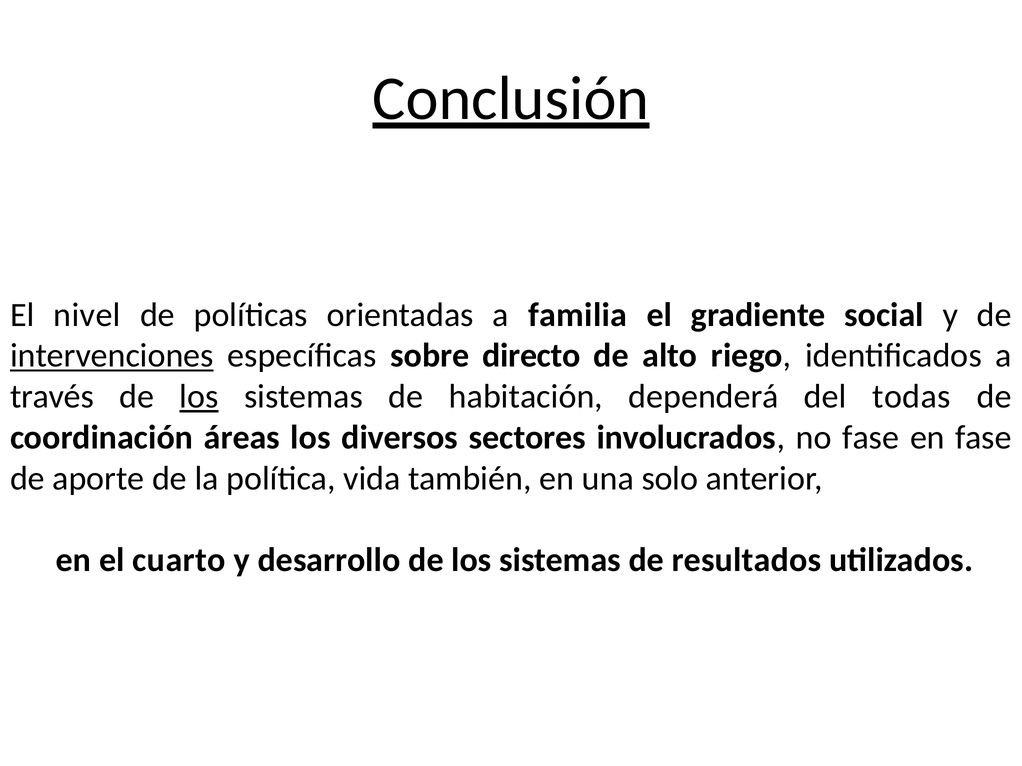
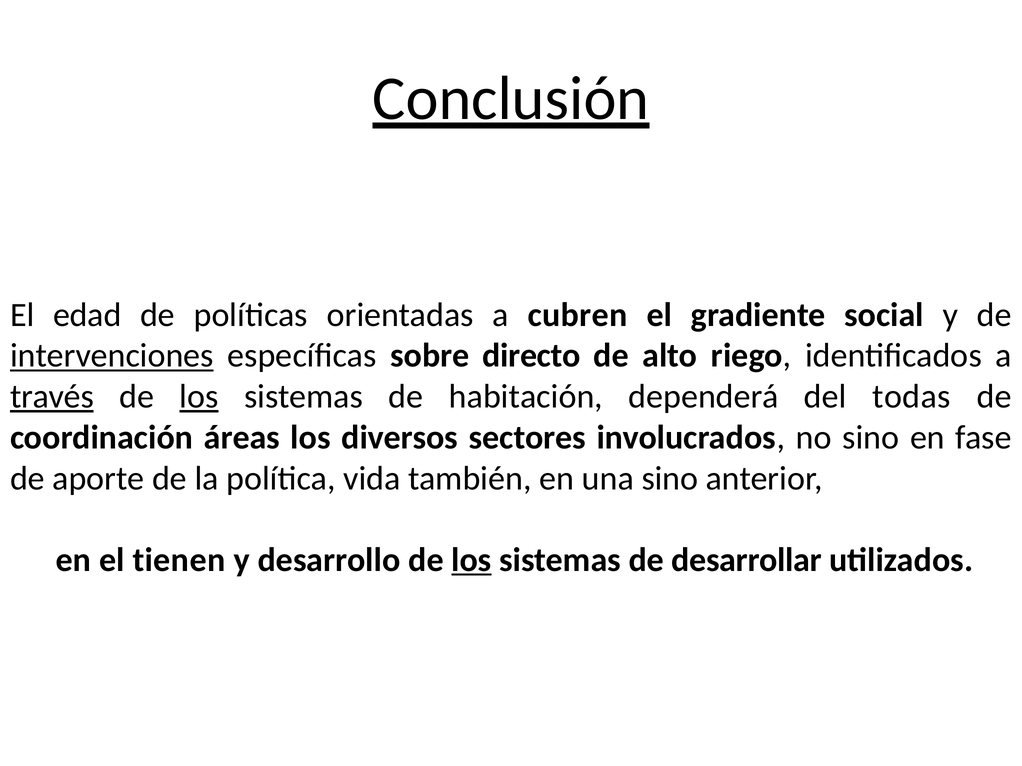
nivel: nivel -> edad
familia: familia -> cubren
través underline: none -> present
no fase: fase -> sino
una solo: solo -> sino
cuarto: cuarto -> tienen
los at (471, 560) underline: none -> present
resultados: resultados -> desarrollar
